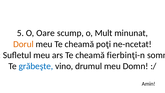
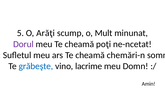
Oare: Oare -> Arăţi
Dorul colour: orange -> purple
fierbinţi-n: fierbinţi-n -> chemări-n
drumul: drumul -> lacrime
